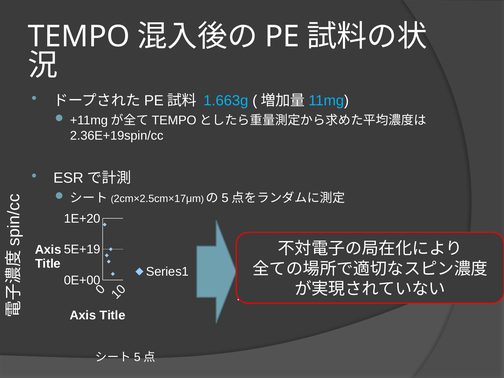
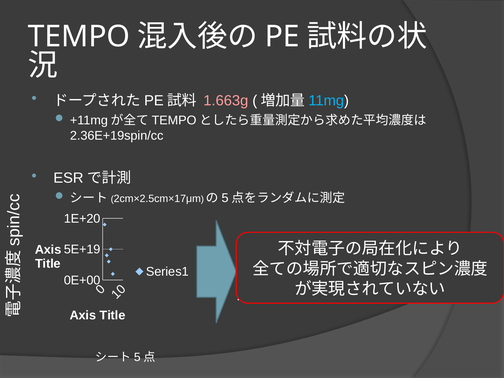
1.663g colour: light blue -> pink
